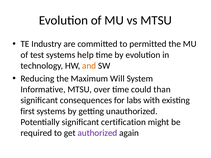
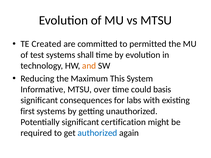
Industry: Industry -> Created
help: help -> shall
Will: Will -> This
than: than -> basis
authorized colour: purple -> blue
